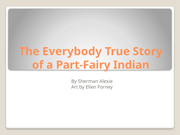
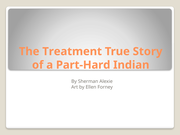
Everybody: Everybody -> Treatment
Part-Fairy: Part-Fairy -> Part-Hard
